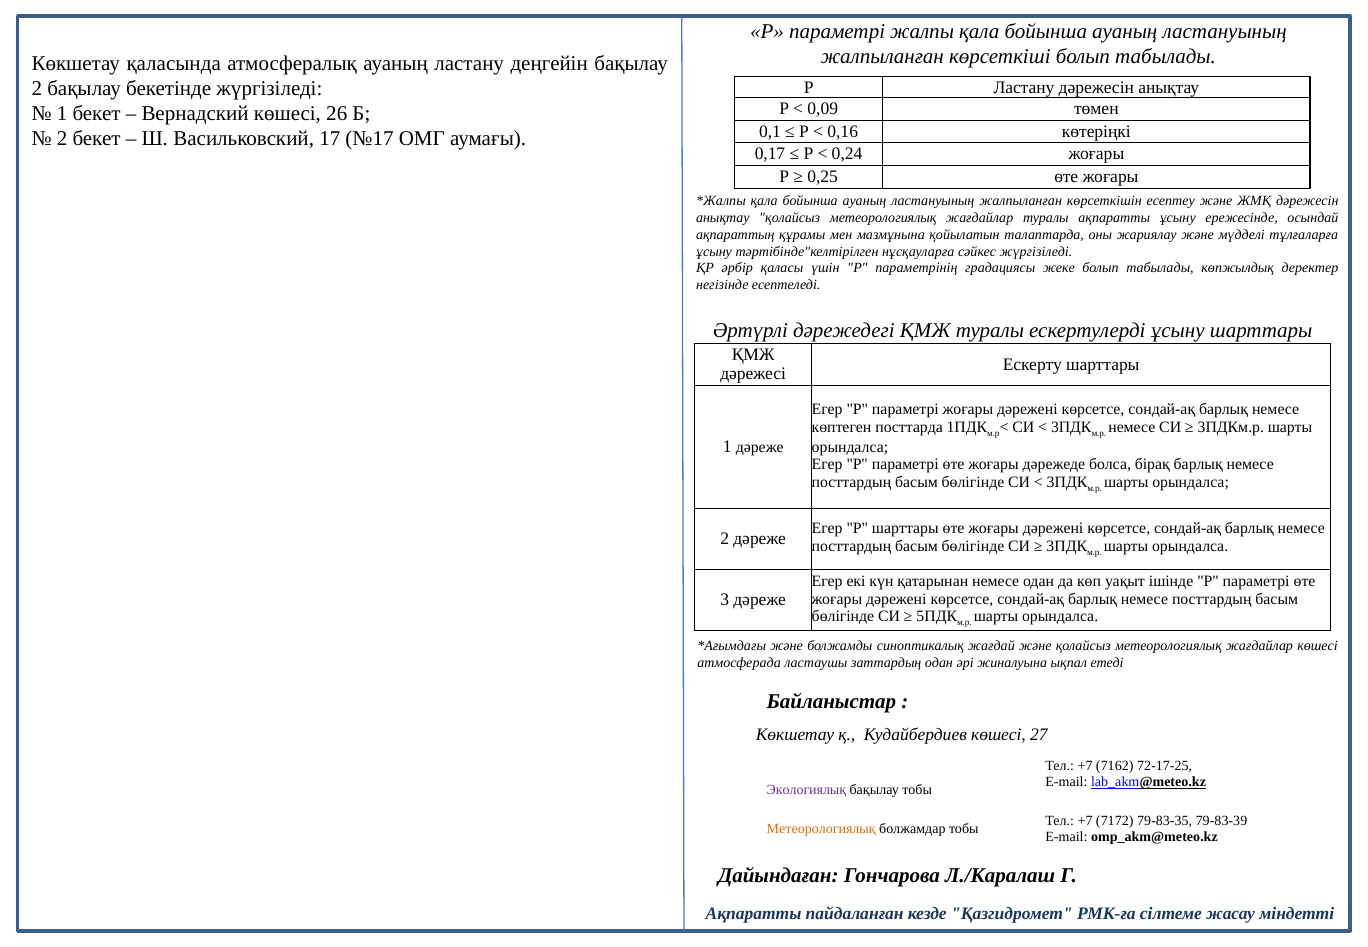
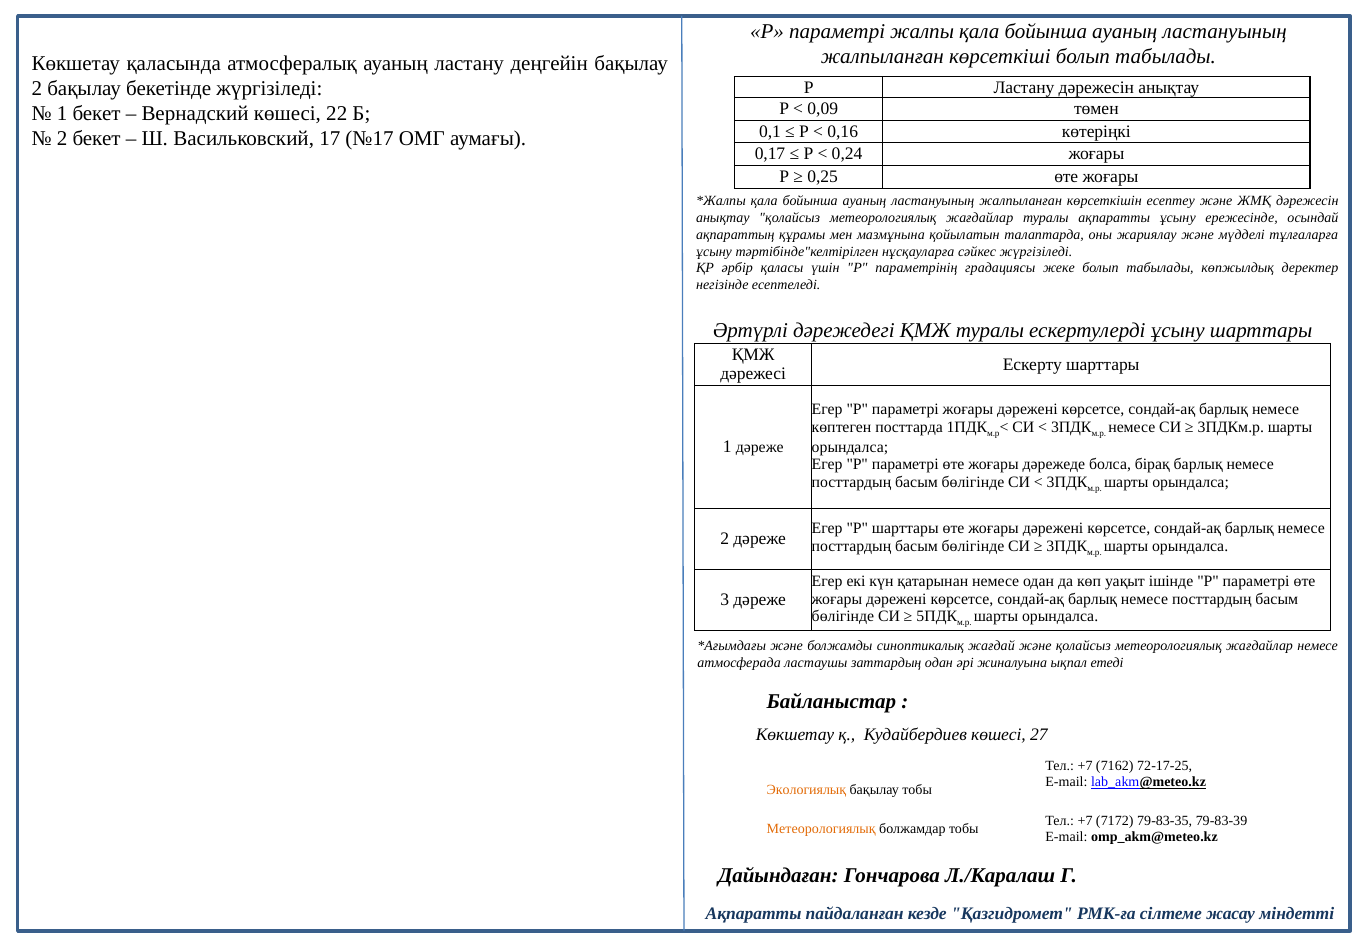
26: 26 -> 22
жағдайлар көшесі: көшесі -> немесе
Экологиялық colour: purple -> orange
